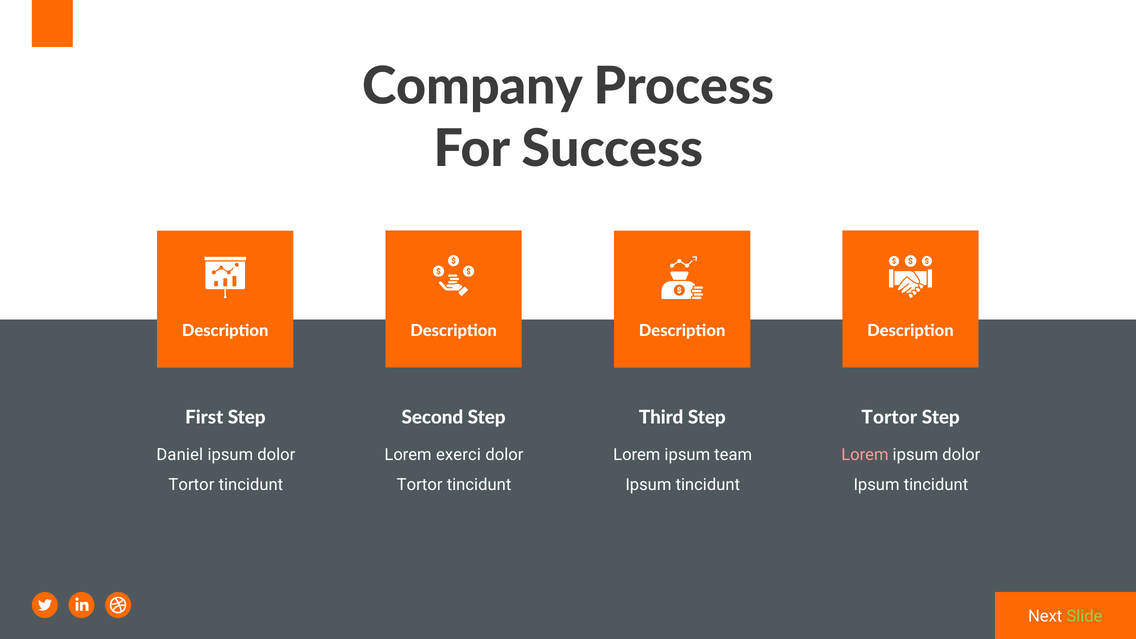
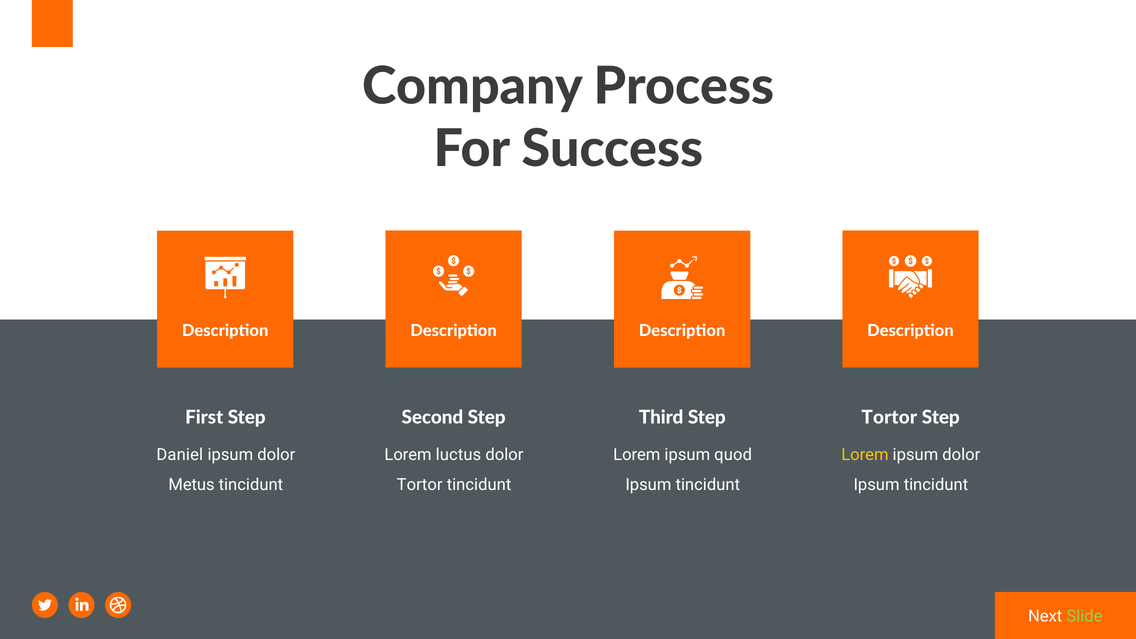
exerci: exerci -> luctus
team: team -> quod
Lorem at (865, 455) colour: pink -> yellow
Tortor at (191, 485): Tortor -> Metus
